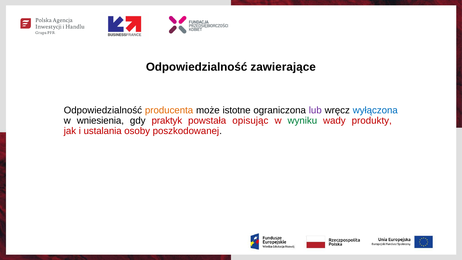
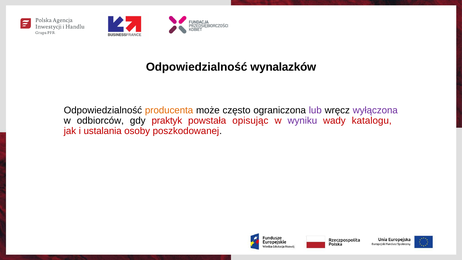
zawierające: zawierające -> wynalazków
istotne: istotne -> często
wyłączona colour: blue -> purple
wniesienia: wniesienia -> odbiorców
wyniku colour: green -> purple
produkty: produkty -> katalogu
